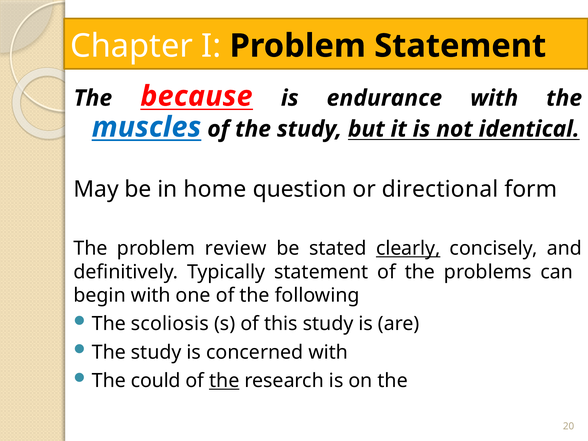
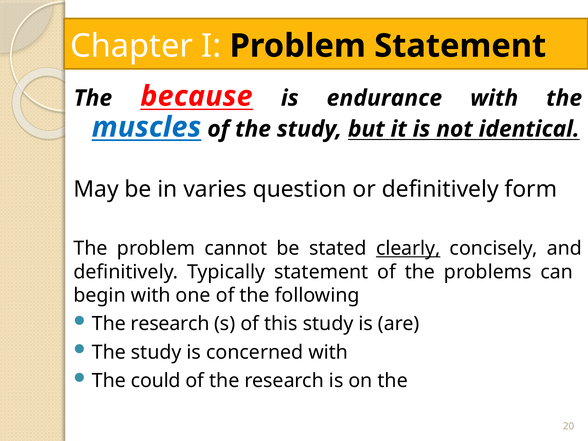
home: home -> varies
or directional: directional -> definitively
review: review -> cannot
scoliosis at (170, 324): scoliosis -> research
the at (224, 381) underline: present -> none
